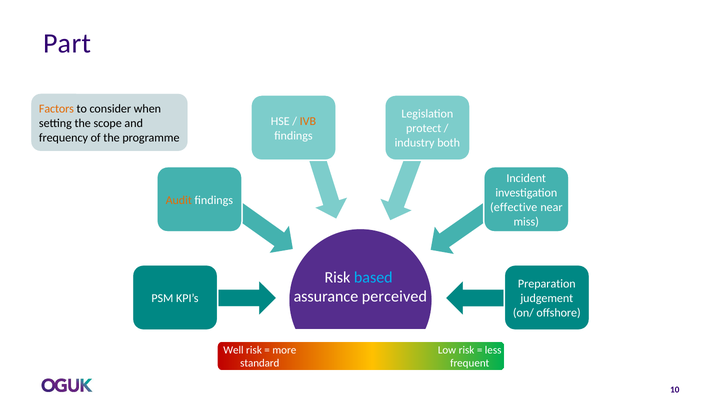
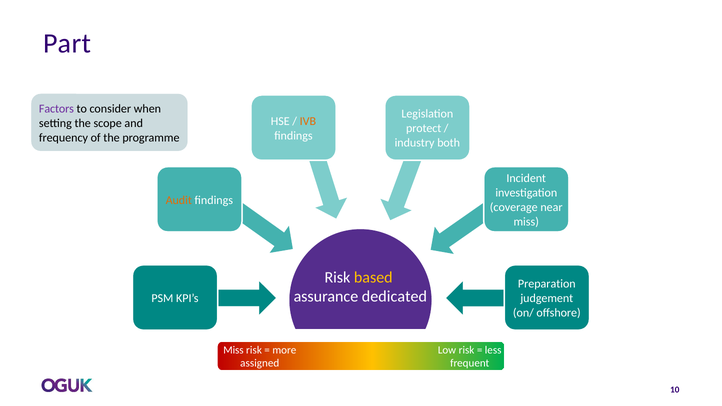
Factors colour: orange -> purple
effective: effective -> coverage
based colour: light blue -> yellow
perceived: perceived -> dedicated
Well at (233, 350): Well -> Miss
standard: standard -> assigned
